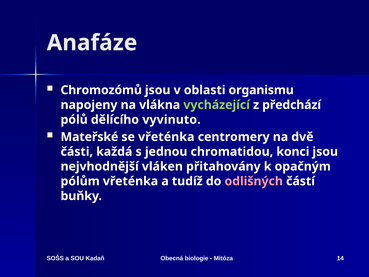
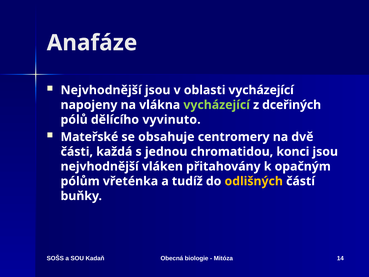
Chromozómů at (101, 90): Chromozómů -> Nejvhodnější
oblasti organismu: organismu -> vycházející
předchází: předchází -> dceřiných
se vřeténka: vřeténka -> obsahuje
odlišných colour: pink -> yellow
